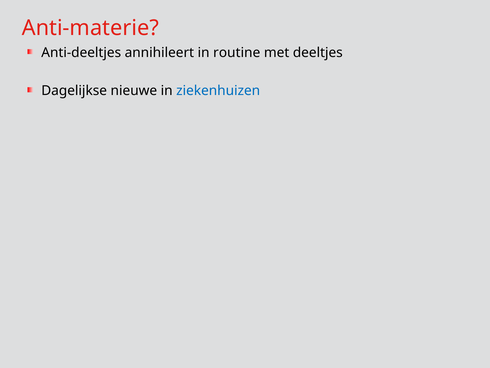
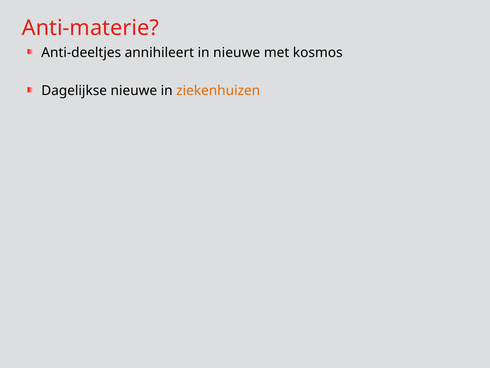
in routine: routine -> nieuwe
deeltjes: deeltjes -> kosmos
ziekenhuizen colour: blue -> orange
